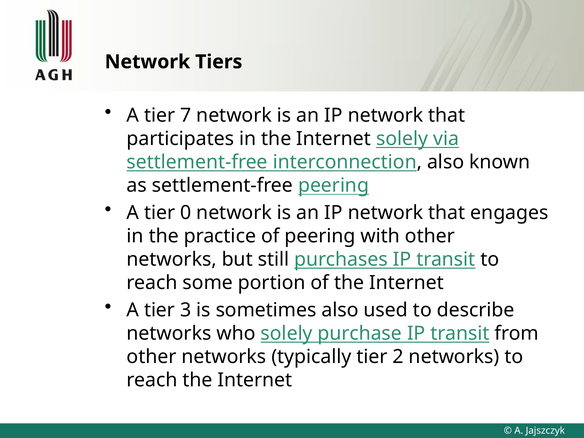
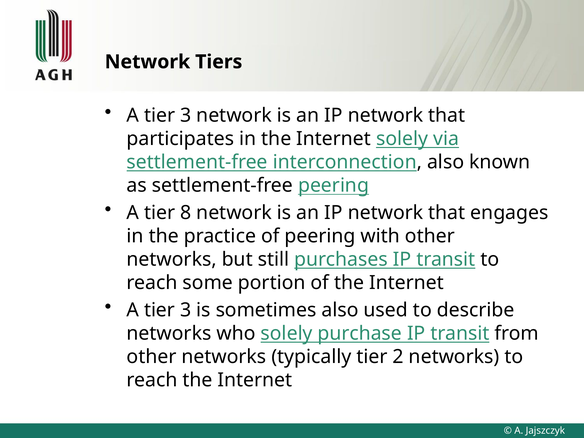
7 at (186, 115): 7 -> 3
0: 0 -> 8
